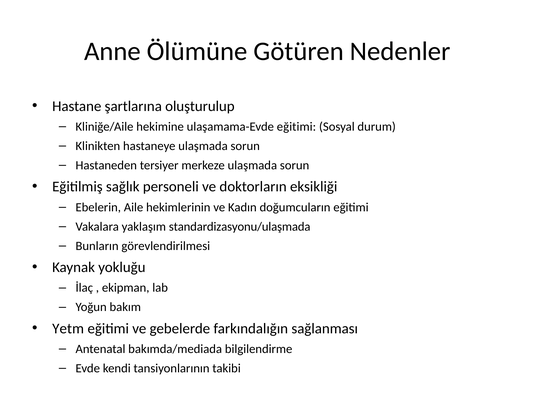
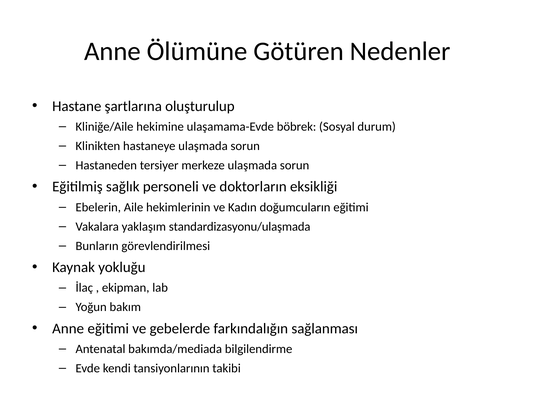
ulaşamama-Evde eğitimi: eğitimi -> böbrek
Yetm at (68, 329): Yetm -> Anne
